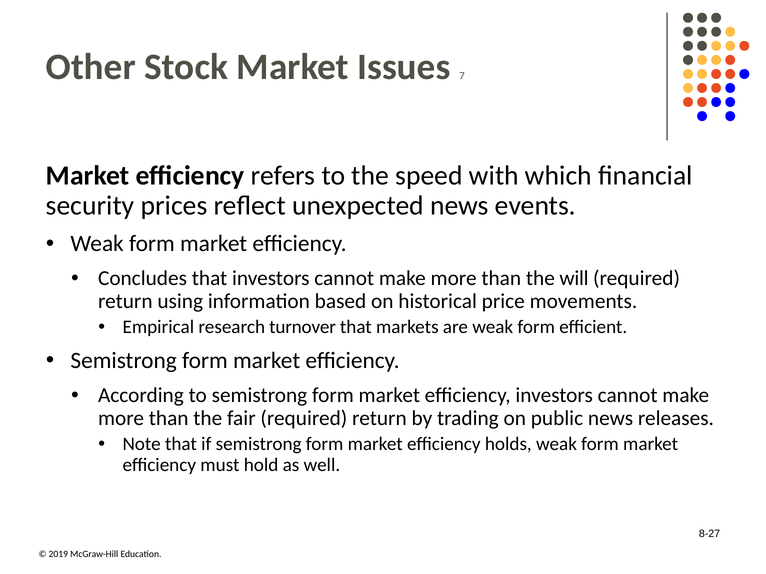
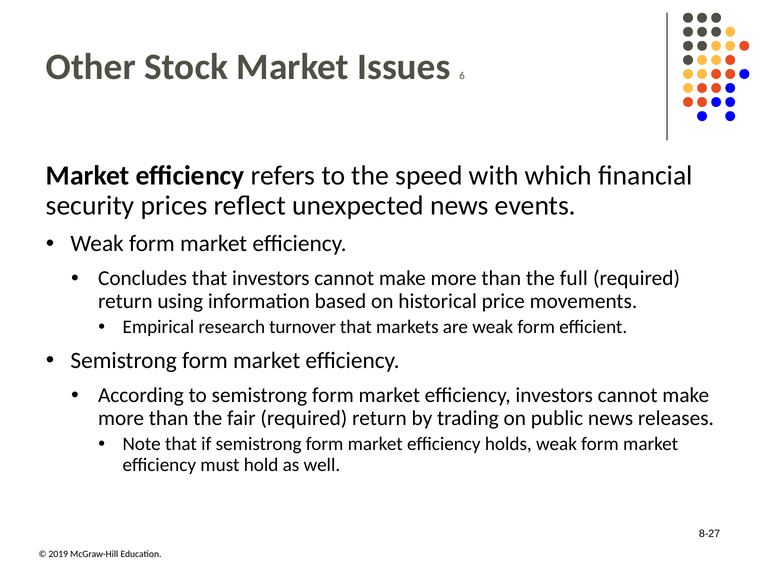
7: 7 -> 6
will: will -> full
